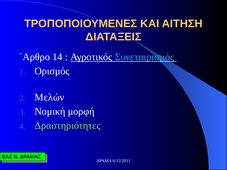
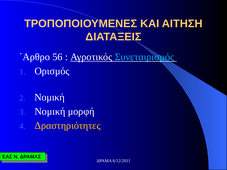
14: 14 -> 56
Μελών at (49, 97): Μελών -> Νομική
Δραστηριότητες colour: light green -> yellow
